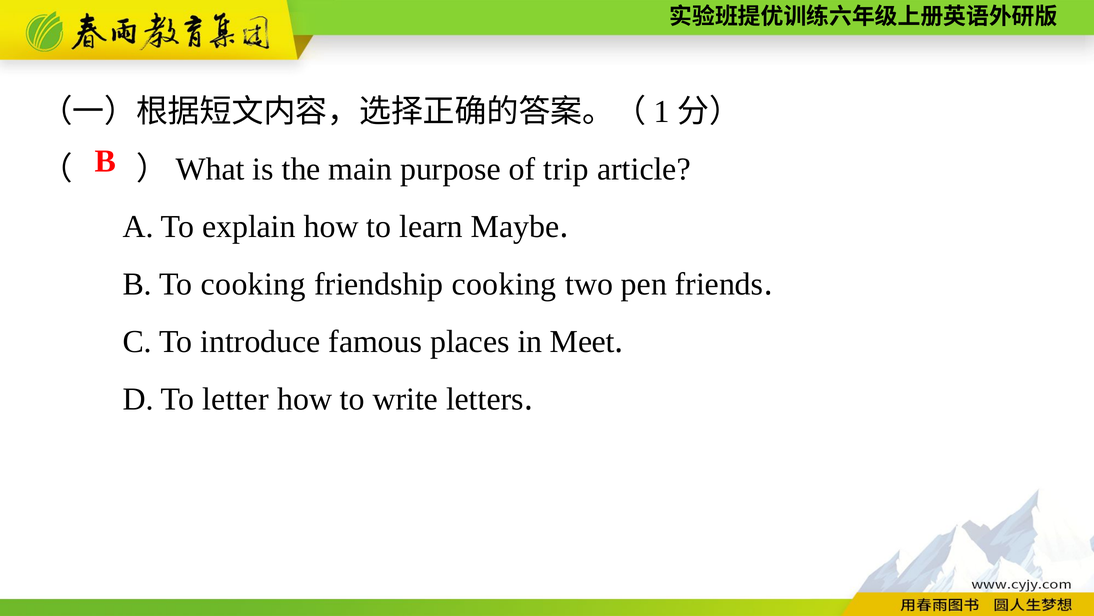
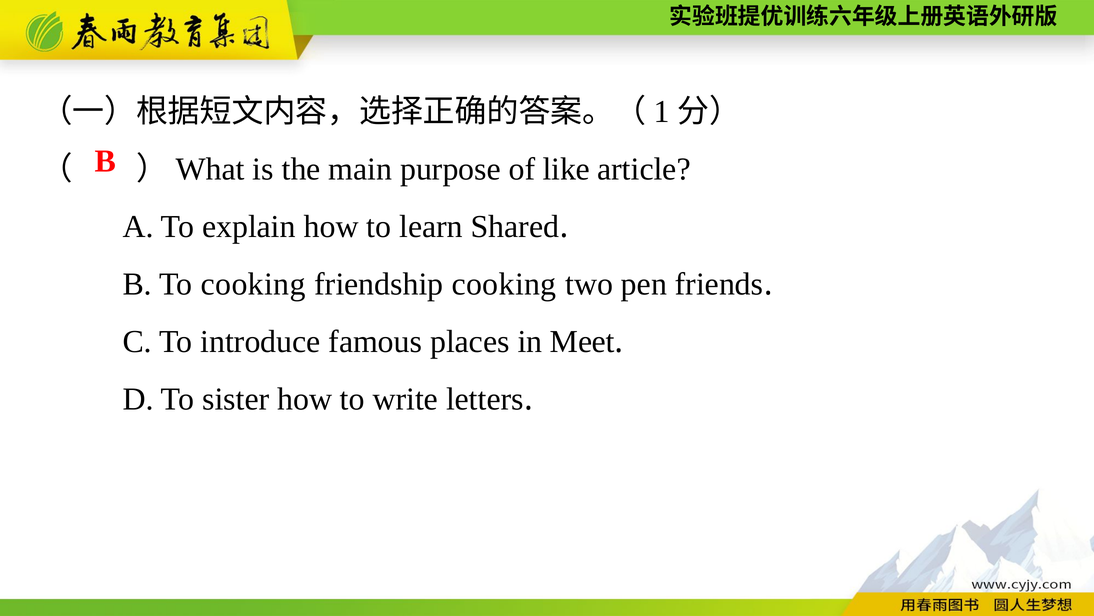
trip: trip -> like
Maybe: Maybe -> Shared
letter: letter -> sister
